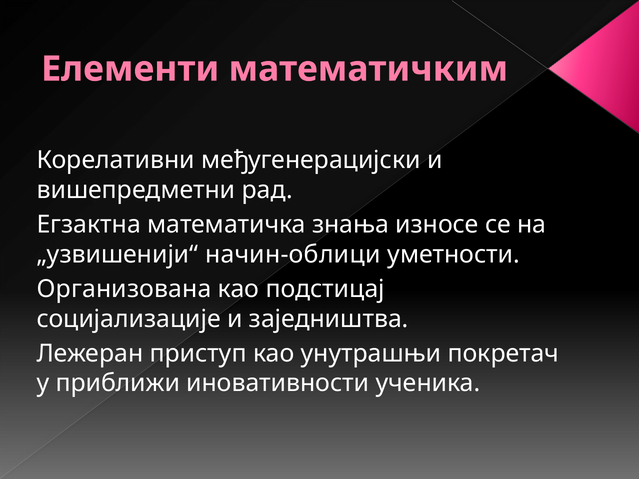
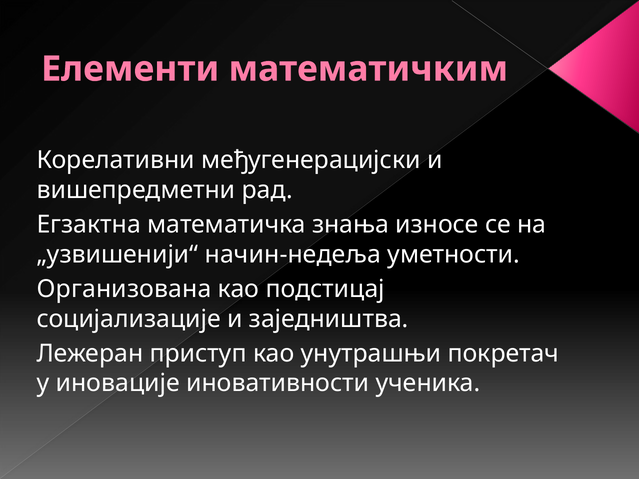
начин-облици: начин-облици -> начин-недеља
приближи: приближи -> иновације
